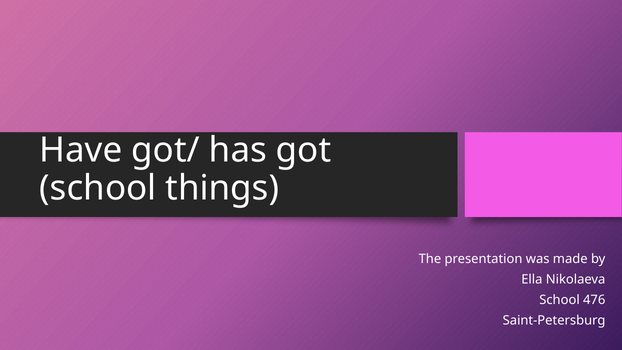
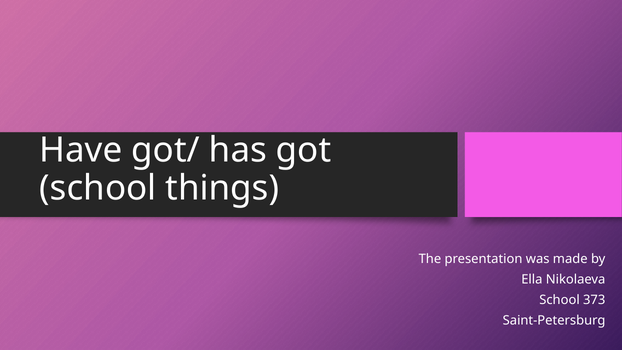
476: 476 -> 373
